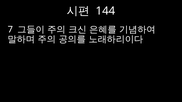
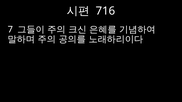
144: 144 -> 716
